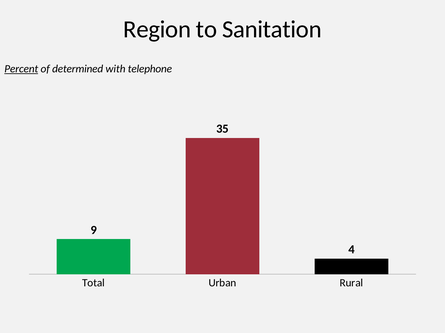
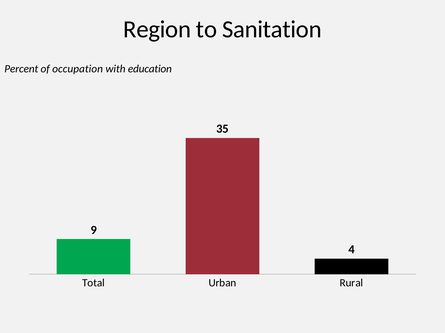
Percent underline: present -> none
determined: determined -> occupation
telephone: telephone -> education
